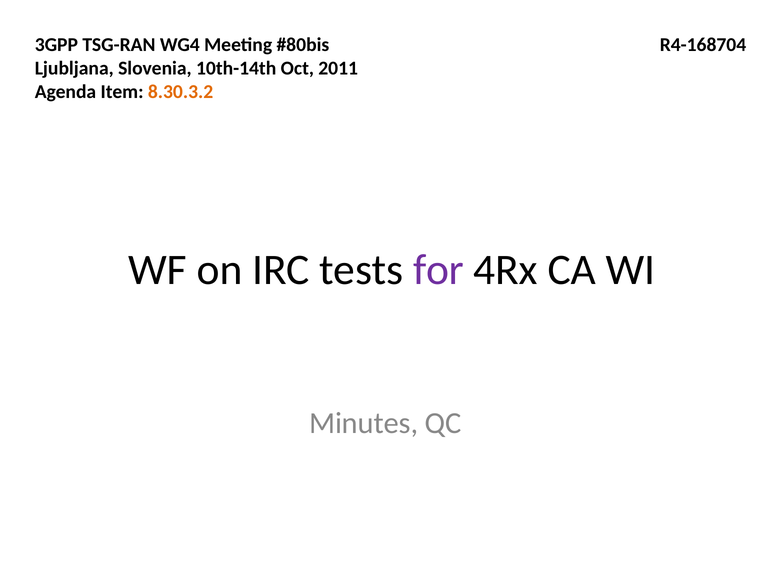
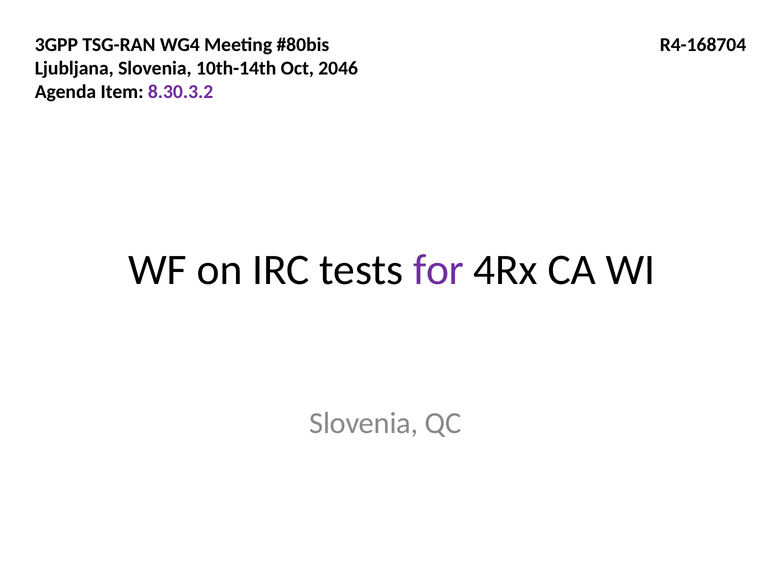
2011: 2011 -> 2046
8.30.3.2 colour: orange -> purple
Minutes at (364, 423): Minutes -> Slovenia
